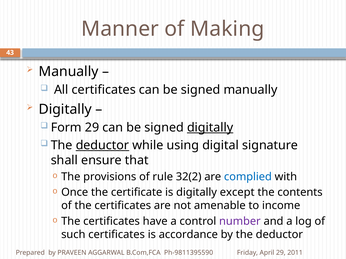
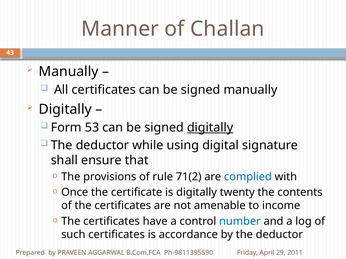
Making: Making -> Challan
Form 29: 29 -> 53
deductor at (102, 145) underline: present -> none
32(2: 32(2 -> 71(2
except: except -> twenty
number colour: purple -> blue
